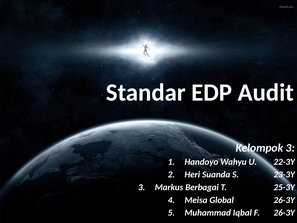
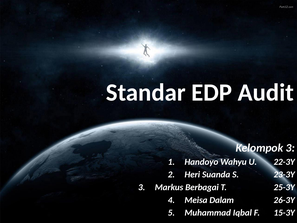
Global: Global -> Dalam
F 26-3Y: 26-3Y -> 15-3Y
